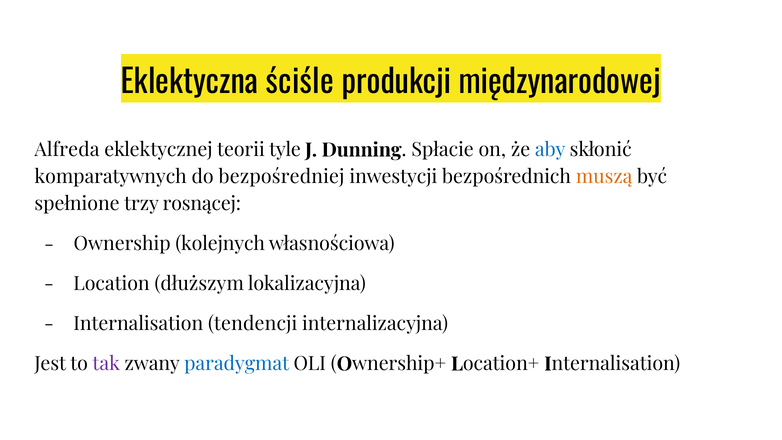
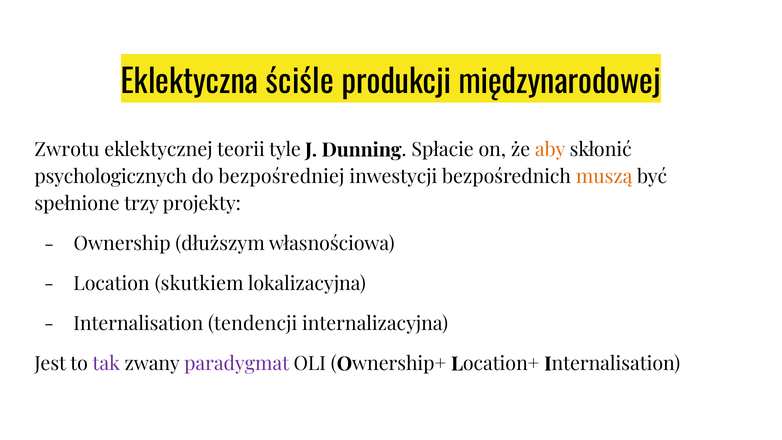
Alfreda: Alfreda -> Zwrotu
aby colour: blue -> orange
komparatywnych: komparatywnych -> psychologicznych
rosnącej: rosnącej -> projekty
kolejnych: kolejnych -> dłuższym
dłuższym: dłuższym -> skutkiem
paradygmat colour: blue -> purple
